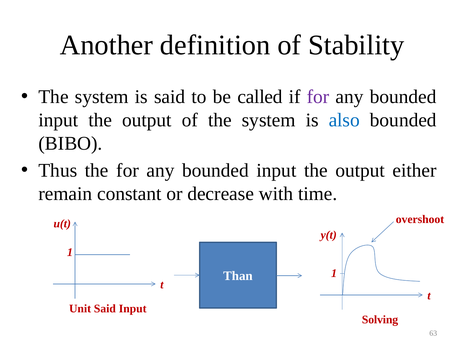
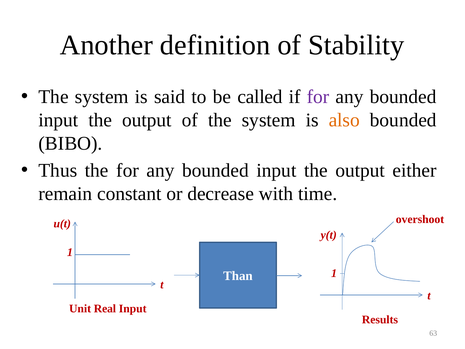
also colour: blue -> orange
Unit Said: Said -> Real
Solving: Solving -> Results
